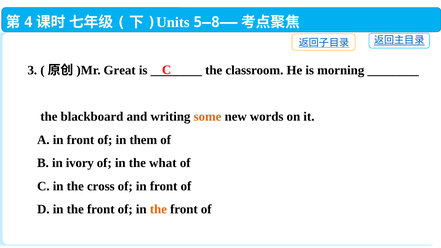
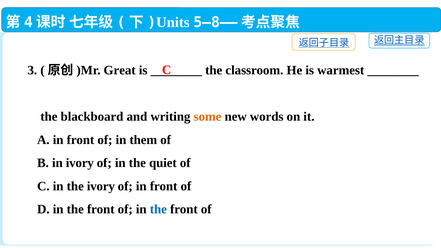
morning: morning -> warmest
what: what -> quiet
the cross: cross -> ivory
the at (158, 209) colour: orange -> blue
